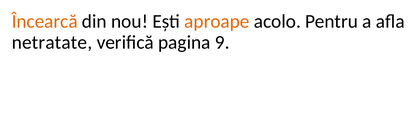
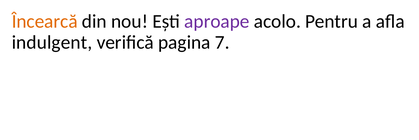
aproape colour: orange -> purple
netratate: netratate -> indulgent
9: 9 -> 7
